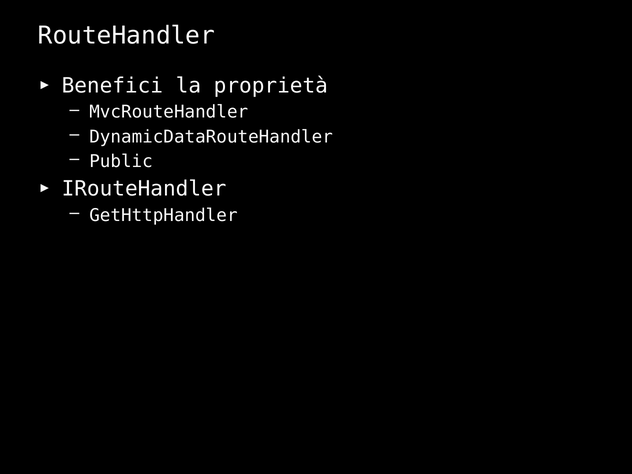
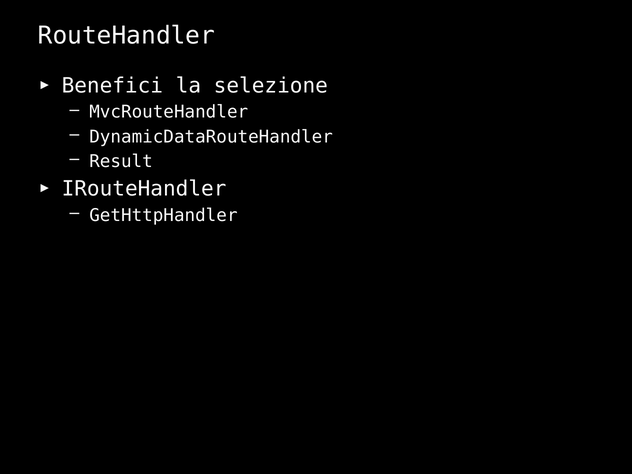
proprietà: proprietà -> selezione
Public: Public -> Result
